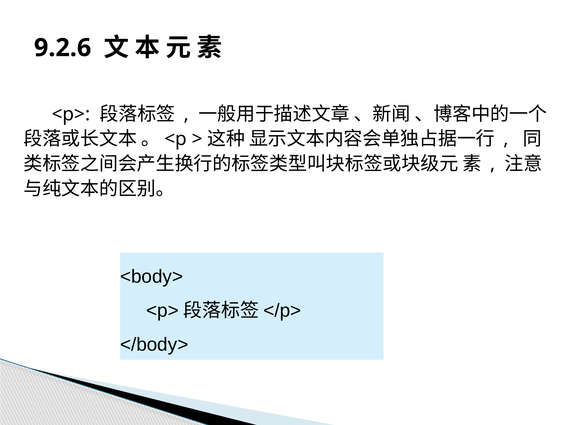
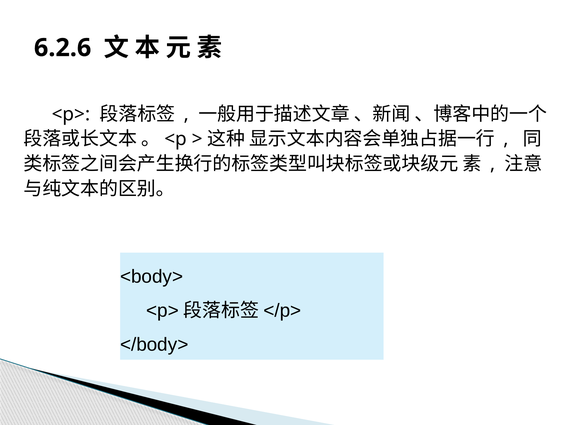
9.2.6: 9.2.6 -> 6.2.6
